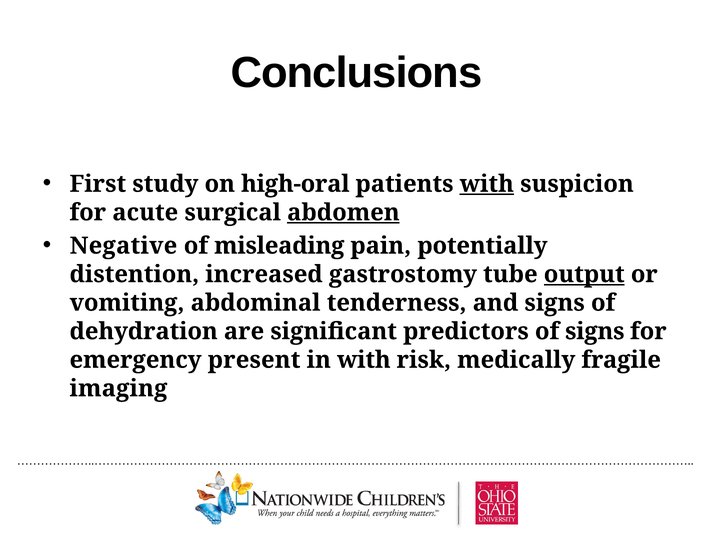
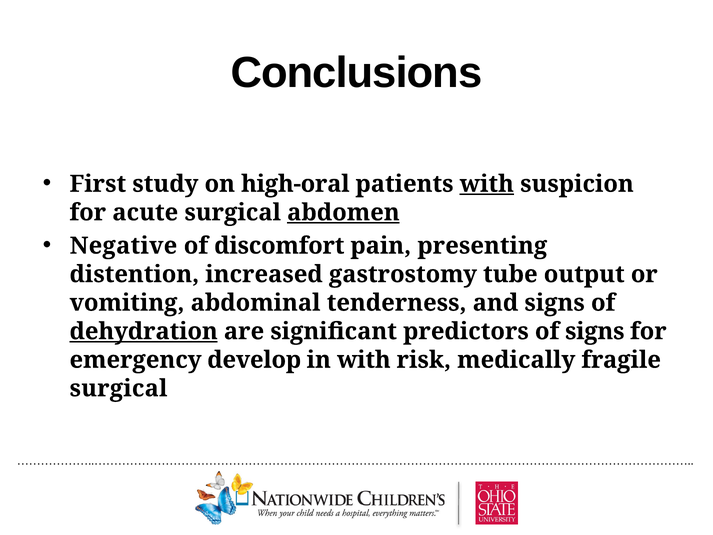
misleading: misleading -> discomfort
potentially: potentially -> presenting
output underline: present -> none
dehydration underline: none -> present
present: present -> develop
imaging at (118, 388): imaging -> surgical
